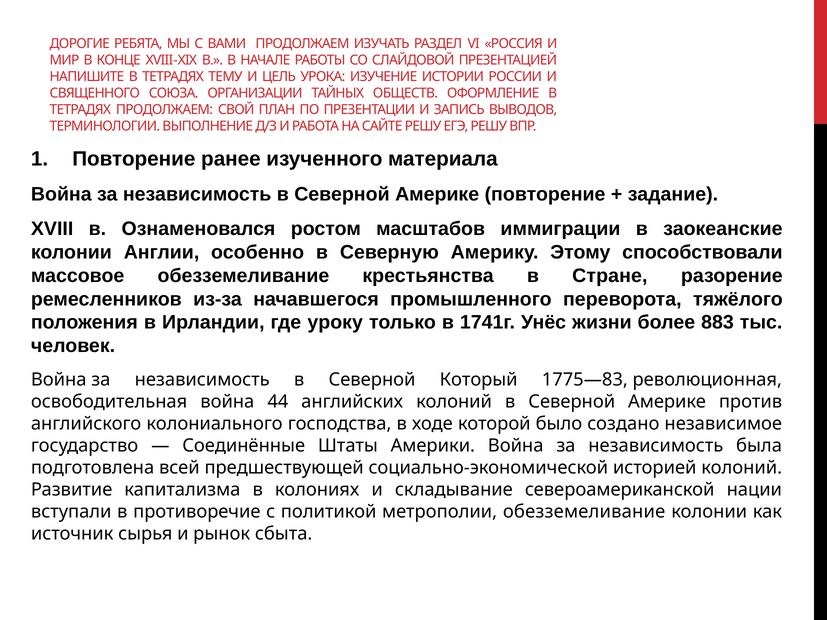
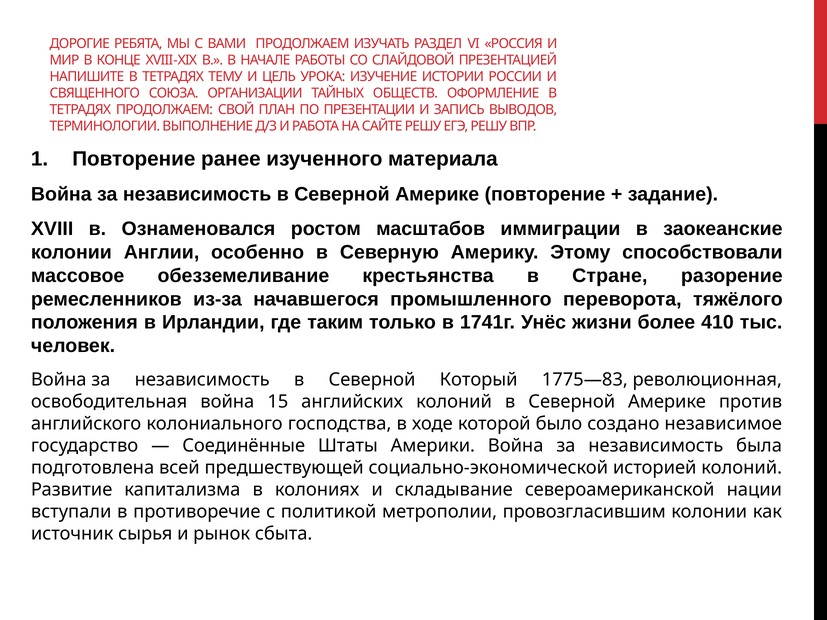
уроку: уроку -> таким
883: 883 -> 410
44: 44 -> 15
метрополии обезземеливание: обезземеливание -> провозгласившим
